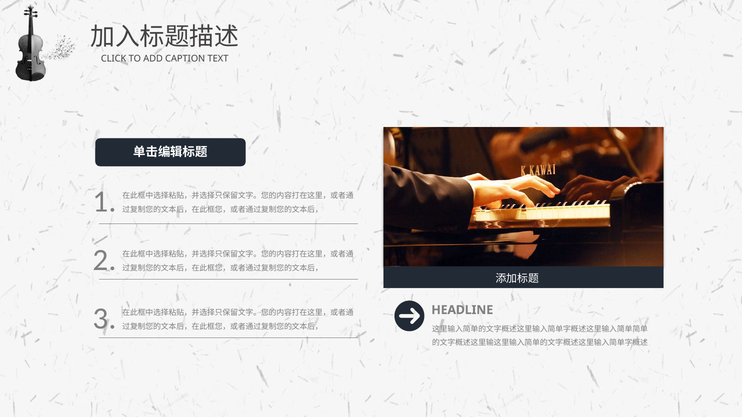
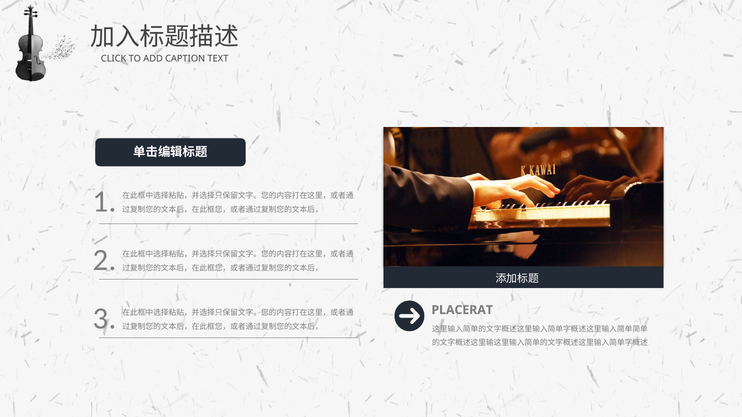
HEADLINE: HEADLINE -> PLACERAT
